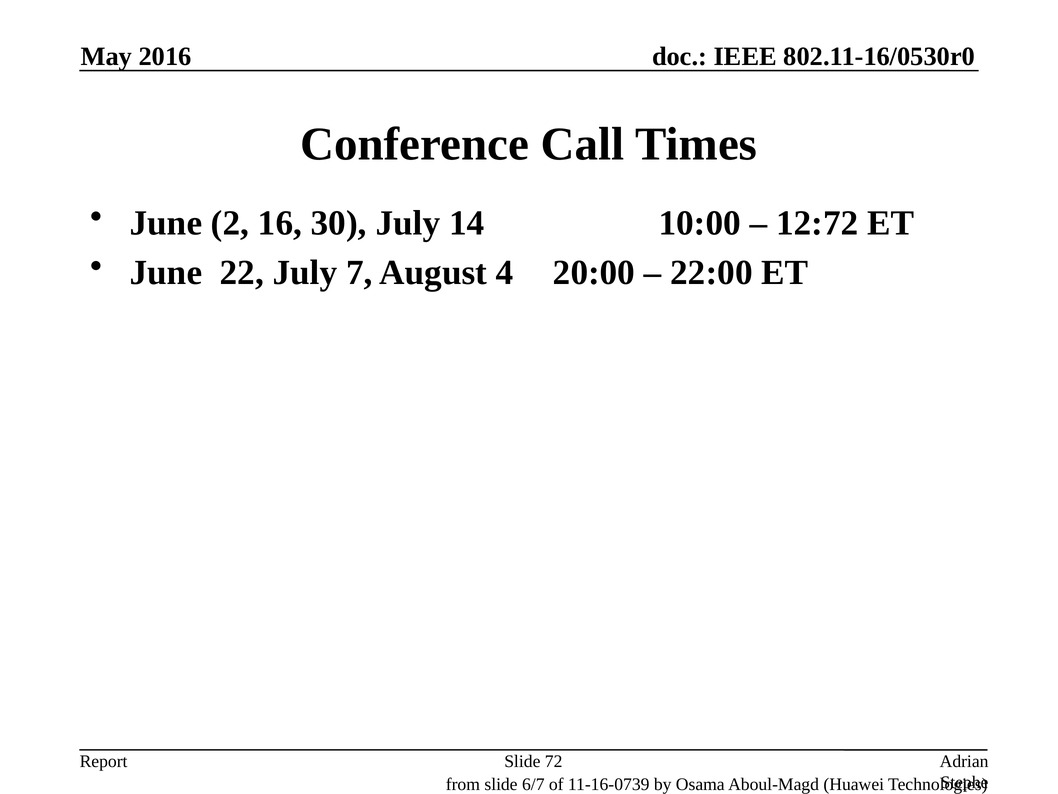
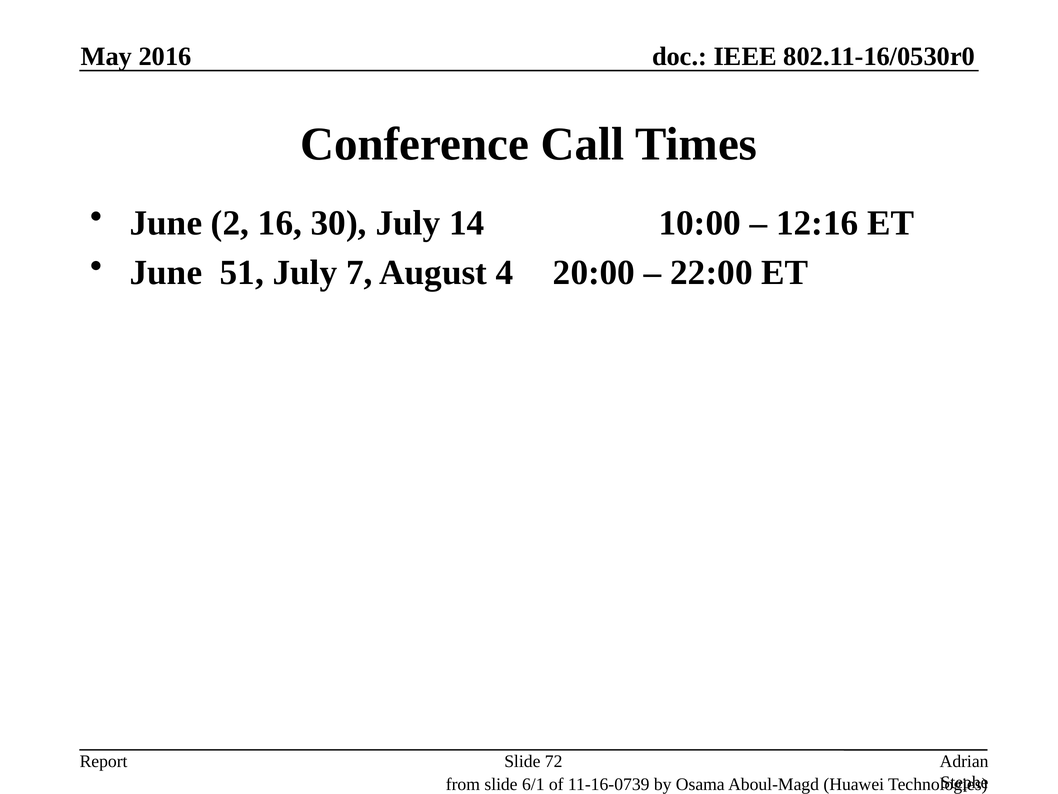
12:72: 12:72 -> 12:16
22: 22 -> 51
6/7: 6/7 -> 6/1
